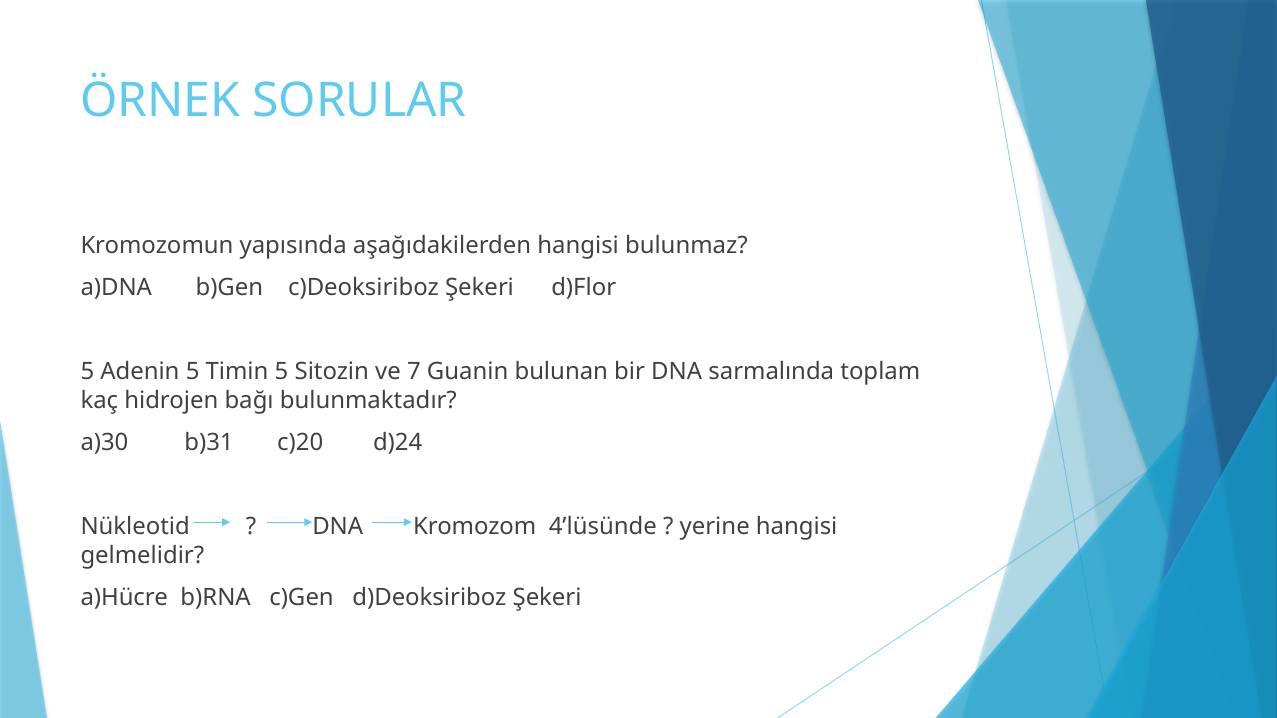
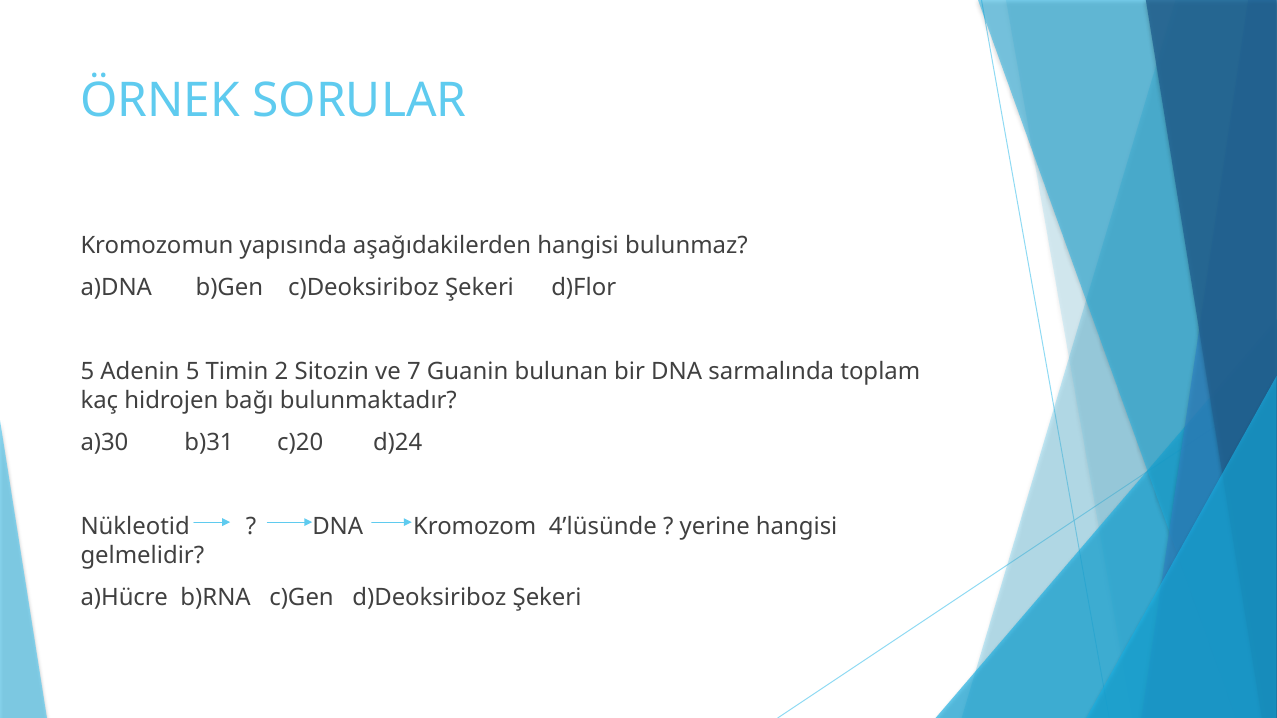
Timin 5: 5 -> 2
